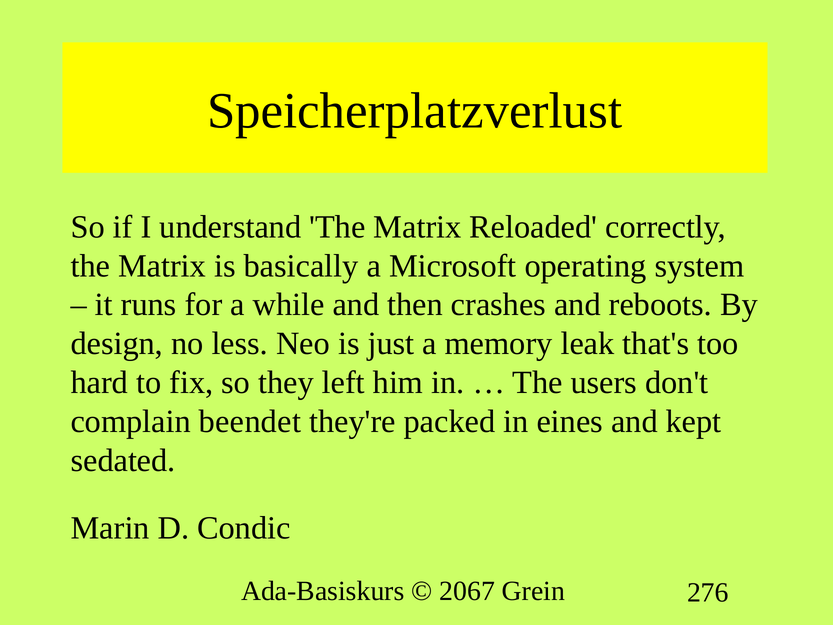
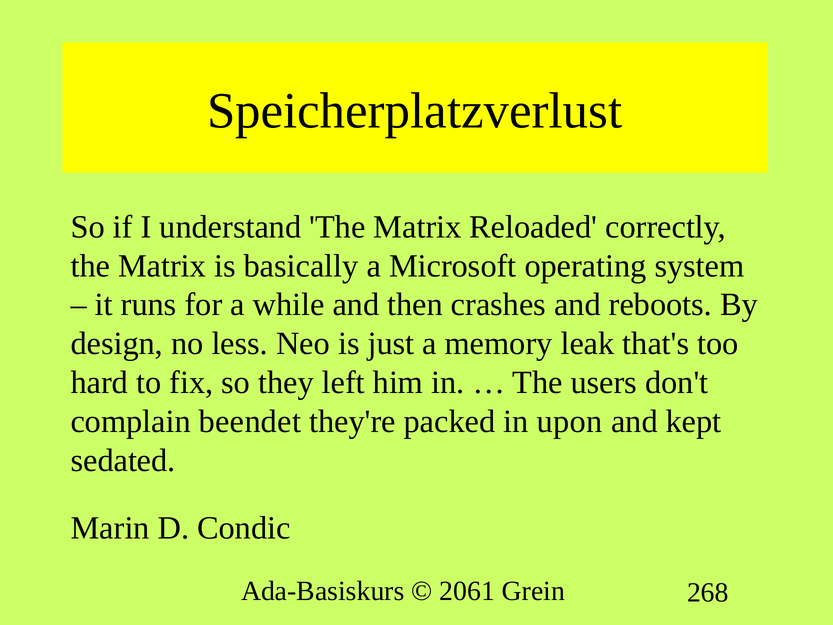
eines: eines -> upon
2067: 2067 -> 2061
276: 276 -> 268
